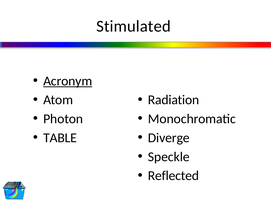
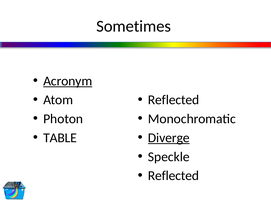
Stimulated: Stimulated -> Sometimes
Radiation at (174, 100): Radiation -> Reflected
Diverge underline: none -> present
